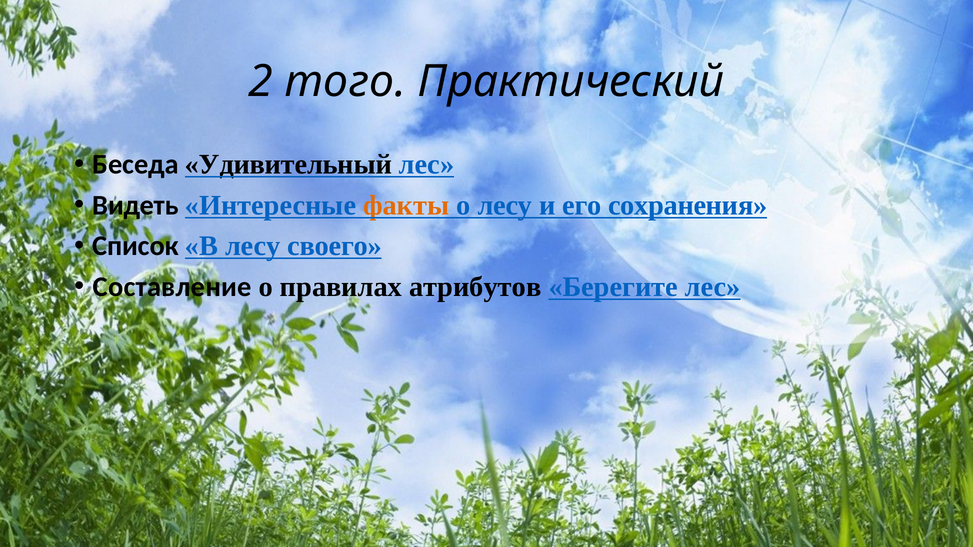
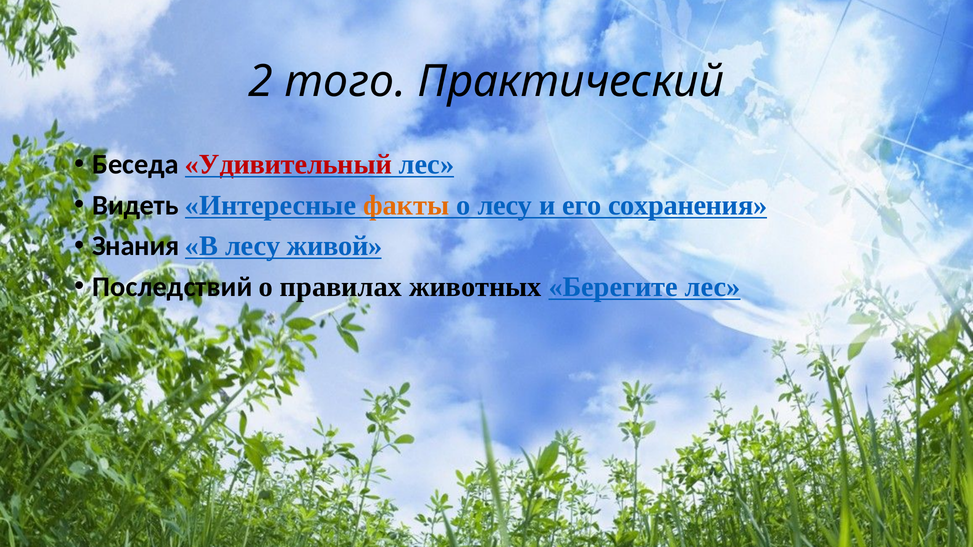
Удивительный colour: black -> red
Список: Список -> Знания
своего: своего -> живой
Составление: Составление -> Последствий
атрибутов: атрибутов -> животных
